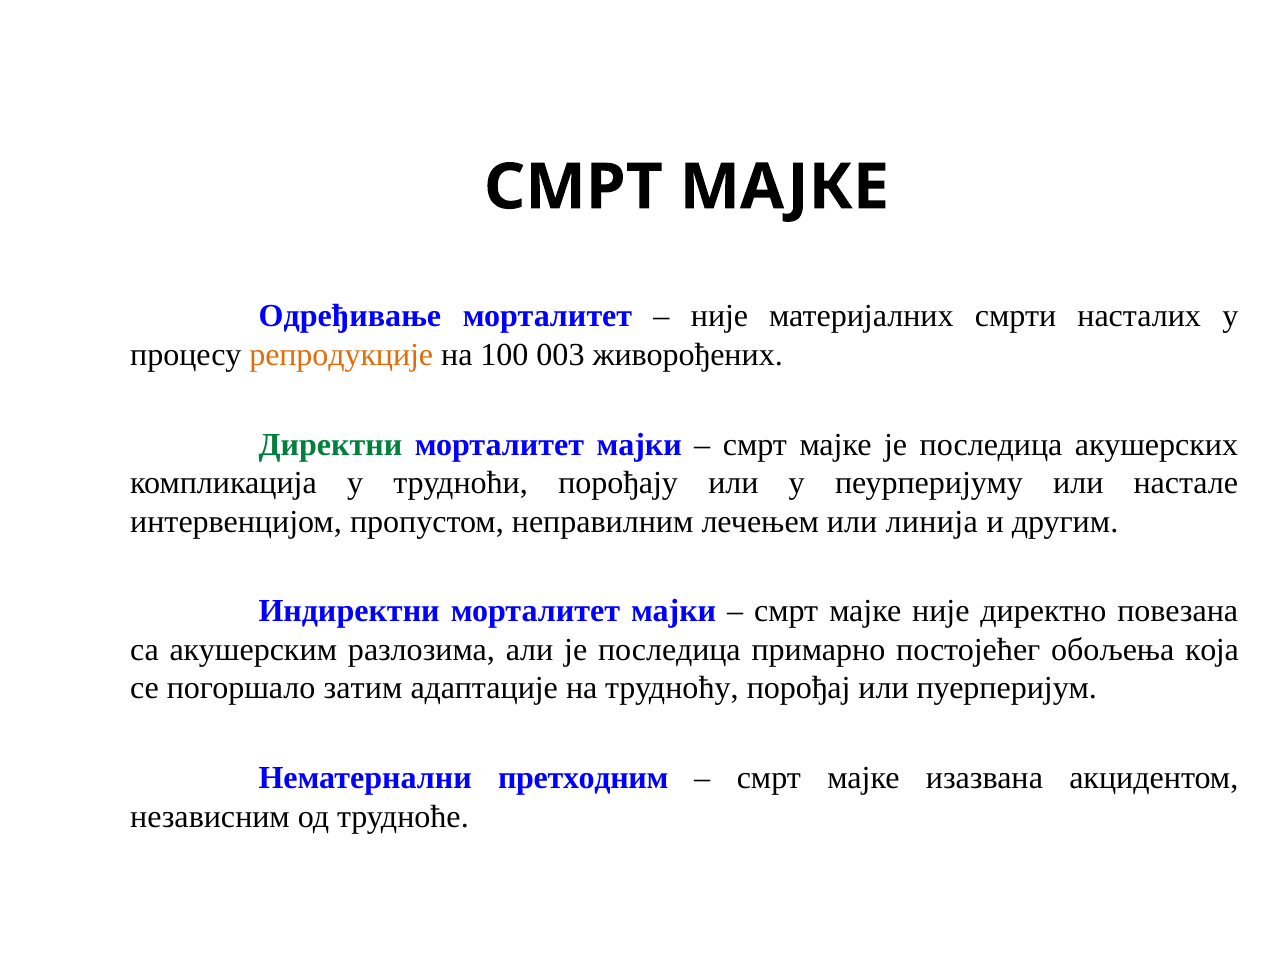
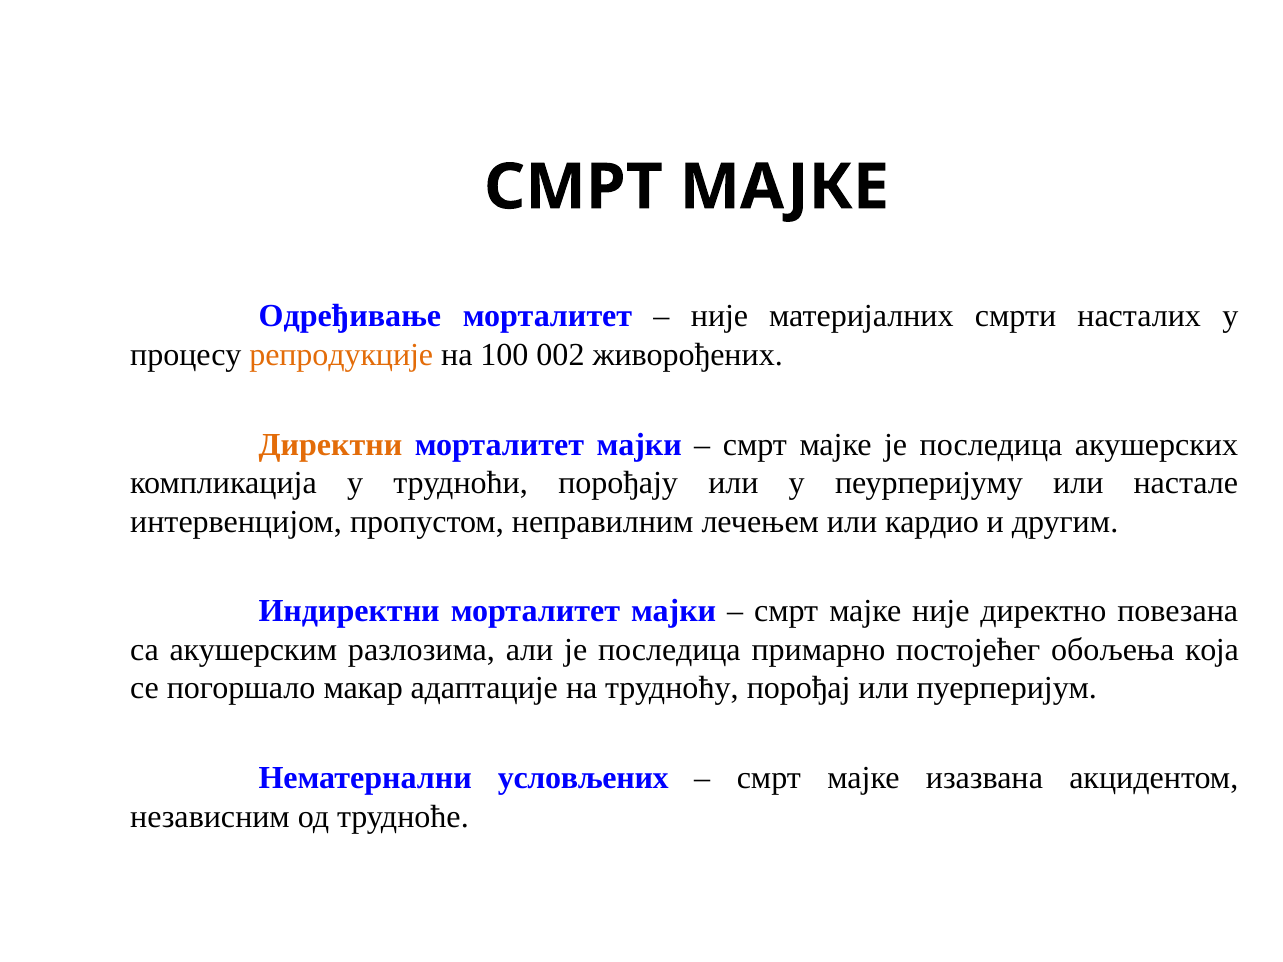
003: 003 -> 002
Директни colour: green -> orange
линија: линија -> кардио
затим: затим -> макар
претходним: претходним -> условљених
